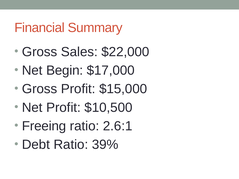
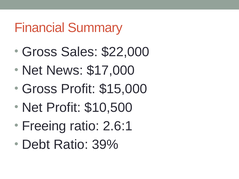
Begin: Begin -> News
